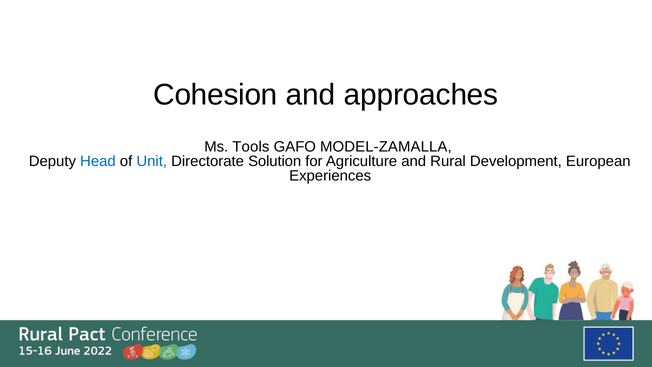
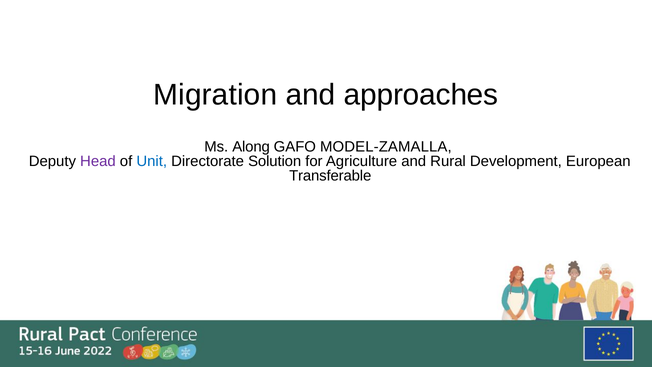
Cohesion: Cohesion -> Migration
Tools: Tools -> Along
Head colour: blue -> purple
Experiences: Experiences -> Transferable
